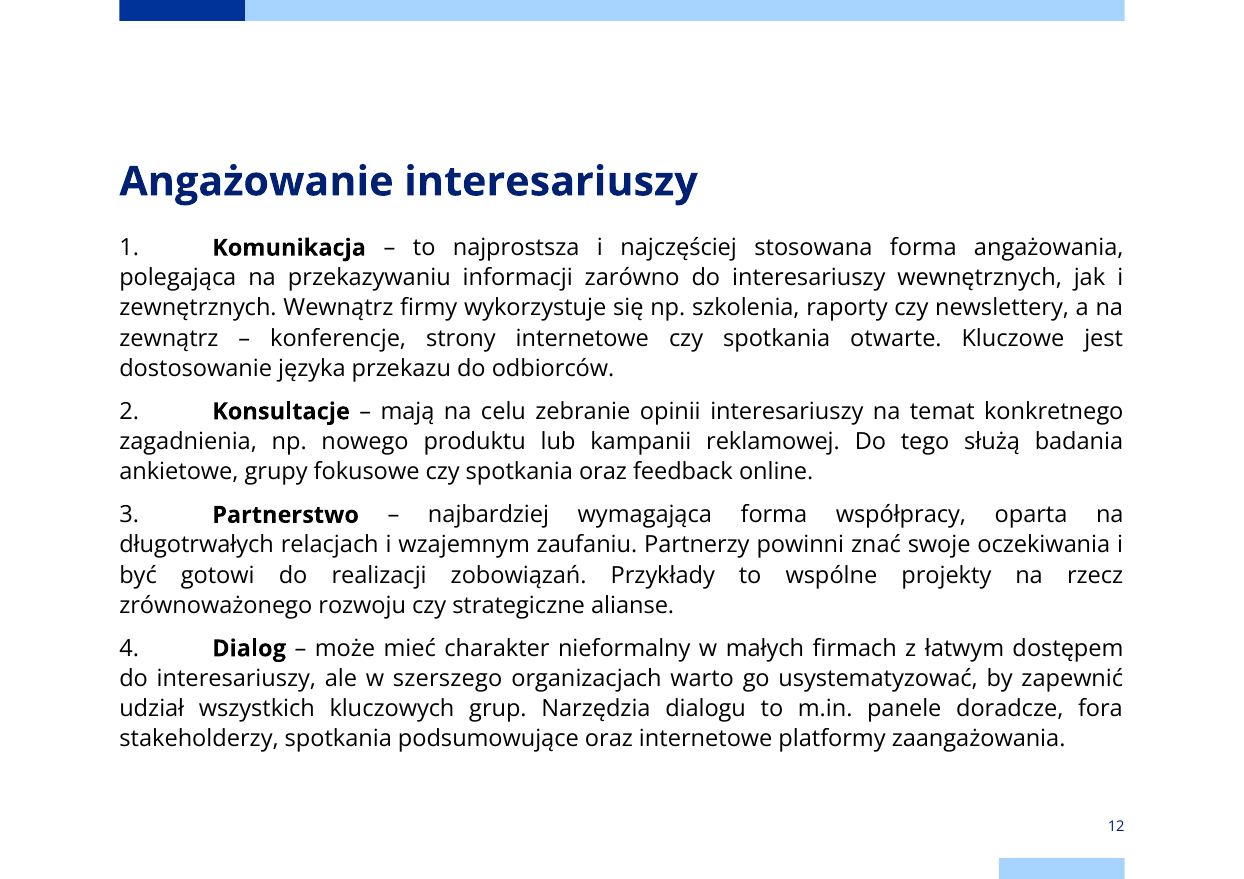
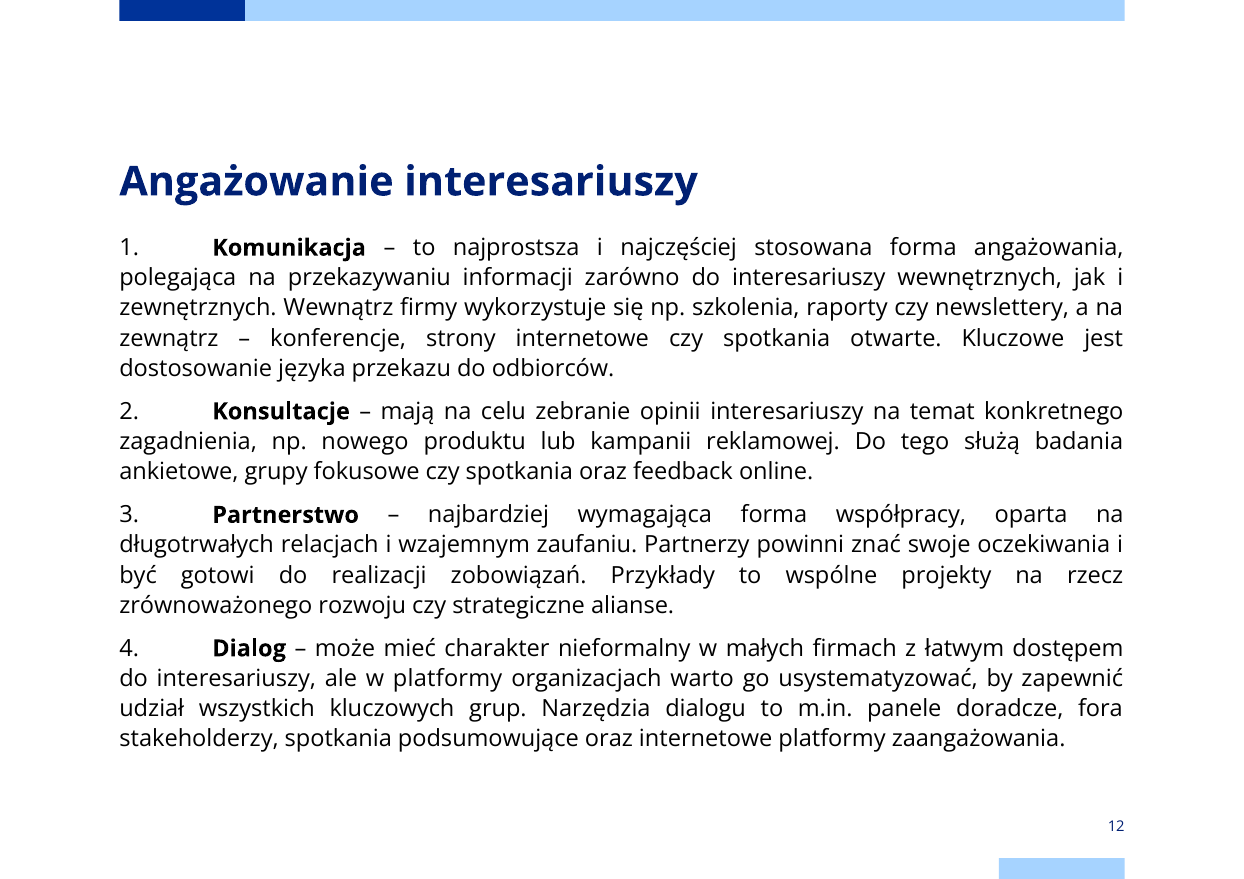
w szerszego: szerszego -> platformy
